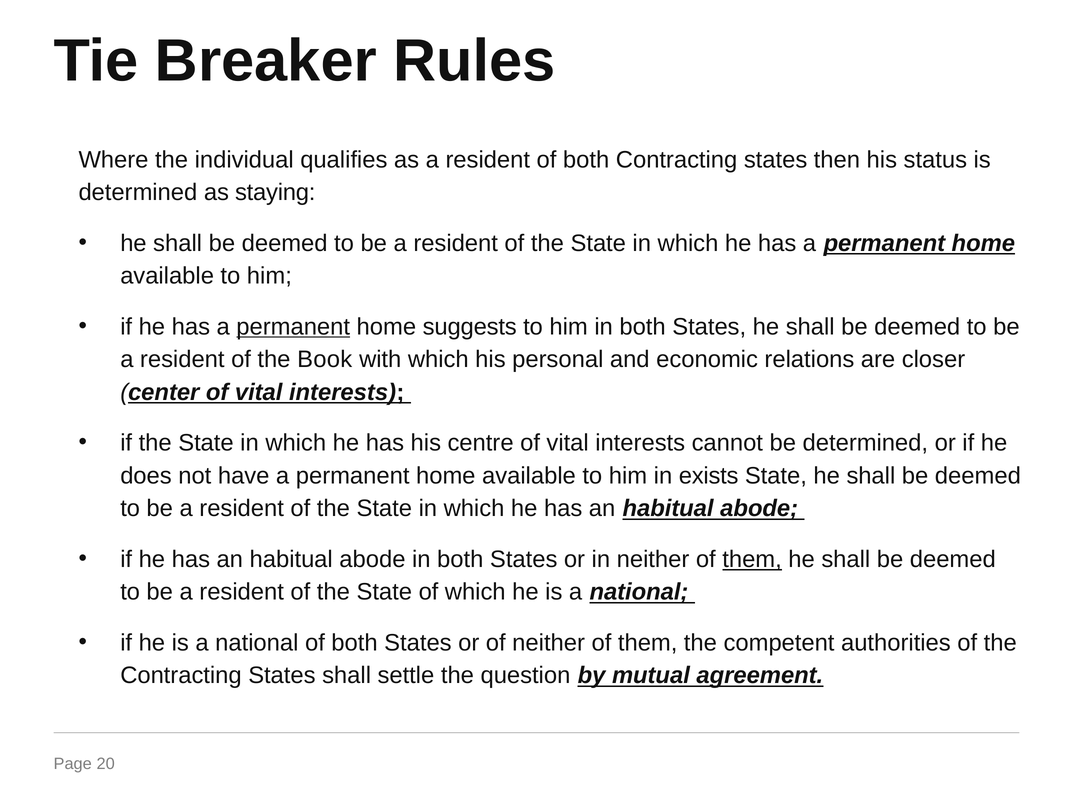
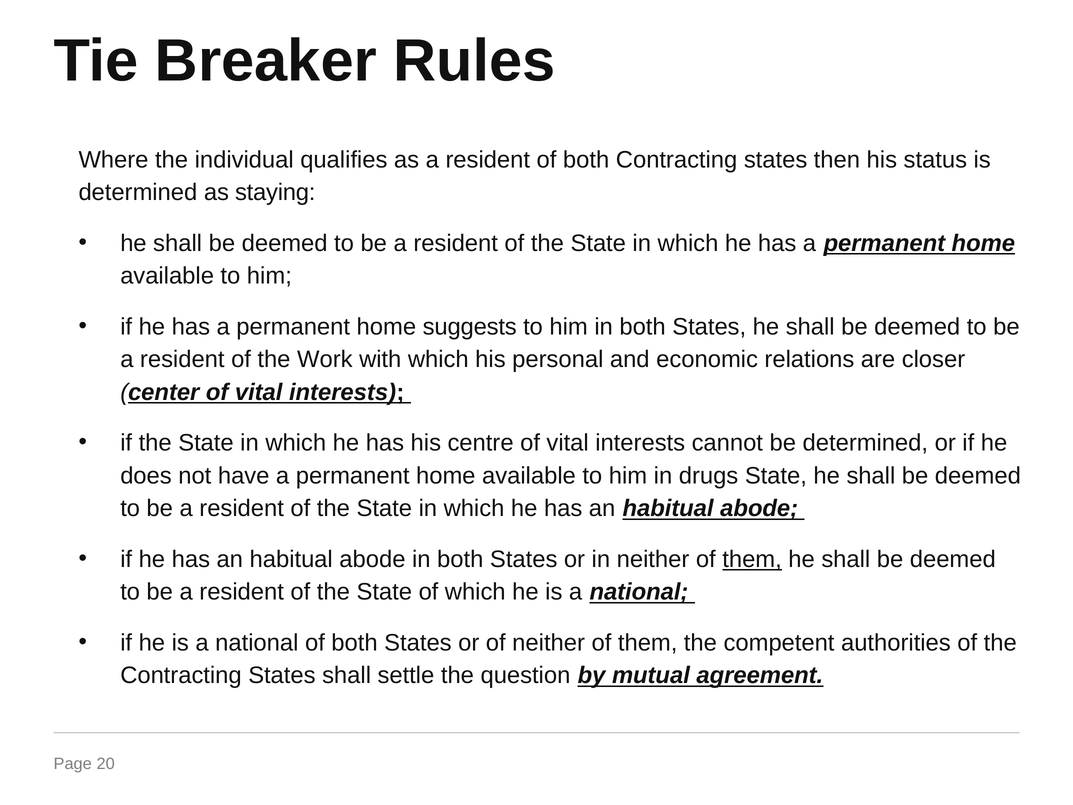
permanent at (293, 327) underline: present -> none
Book: Book -> Work
exists: exists -> drugs
